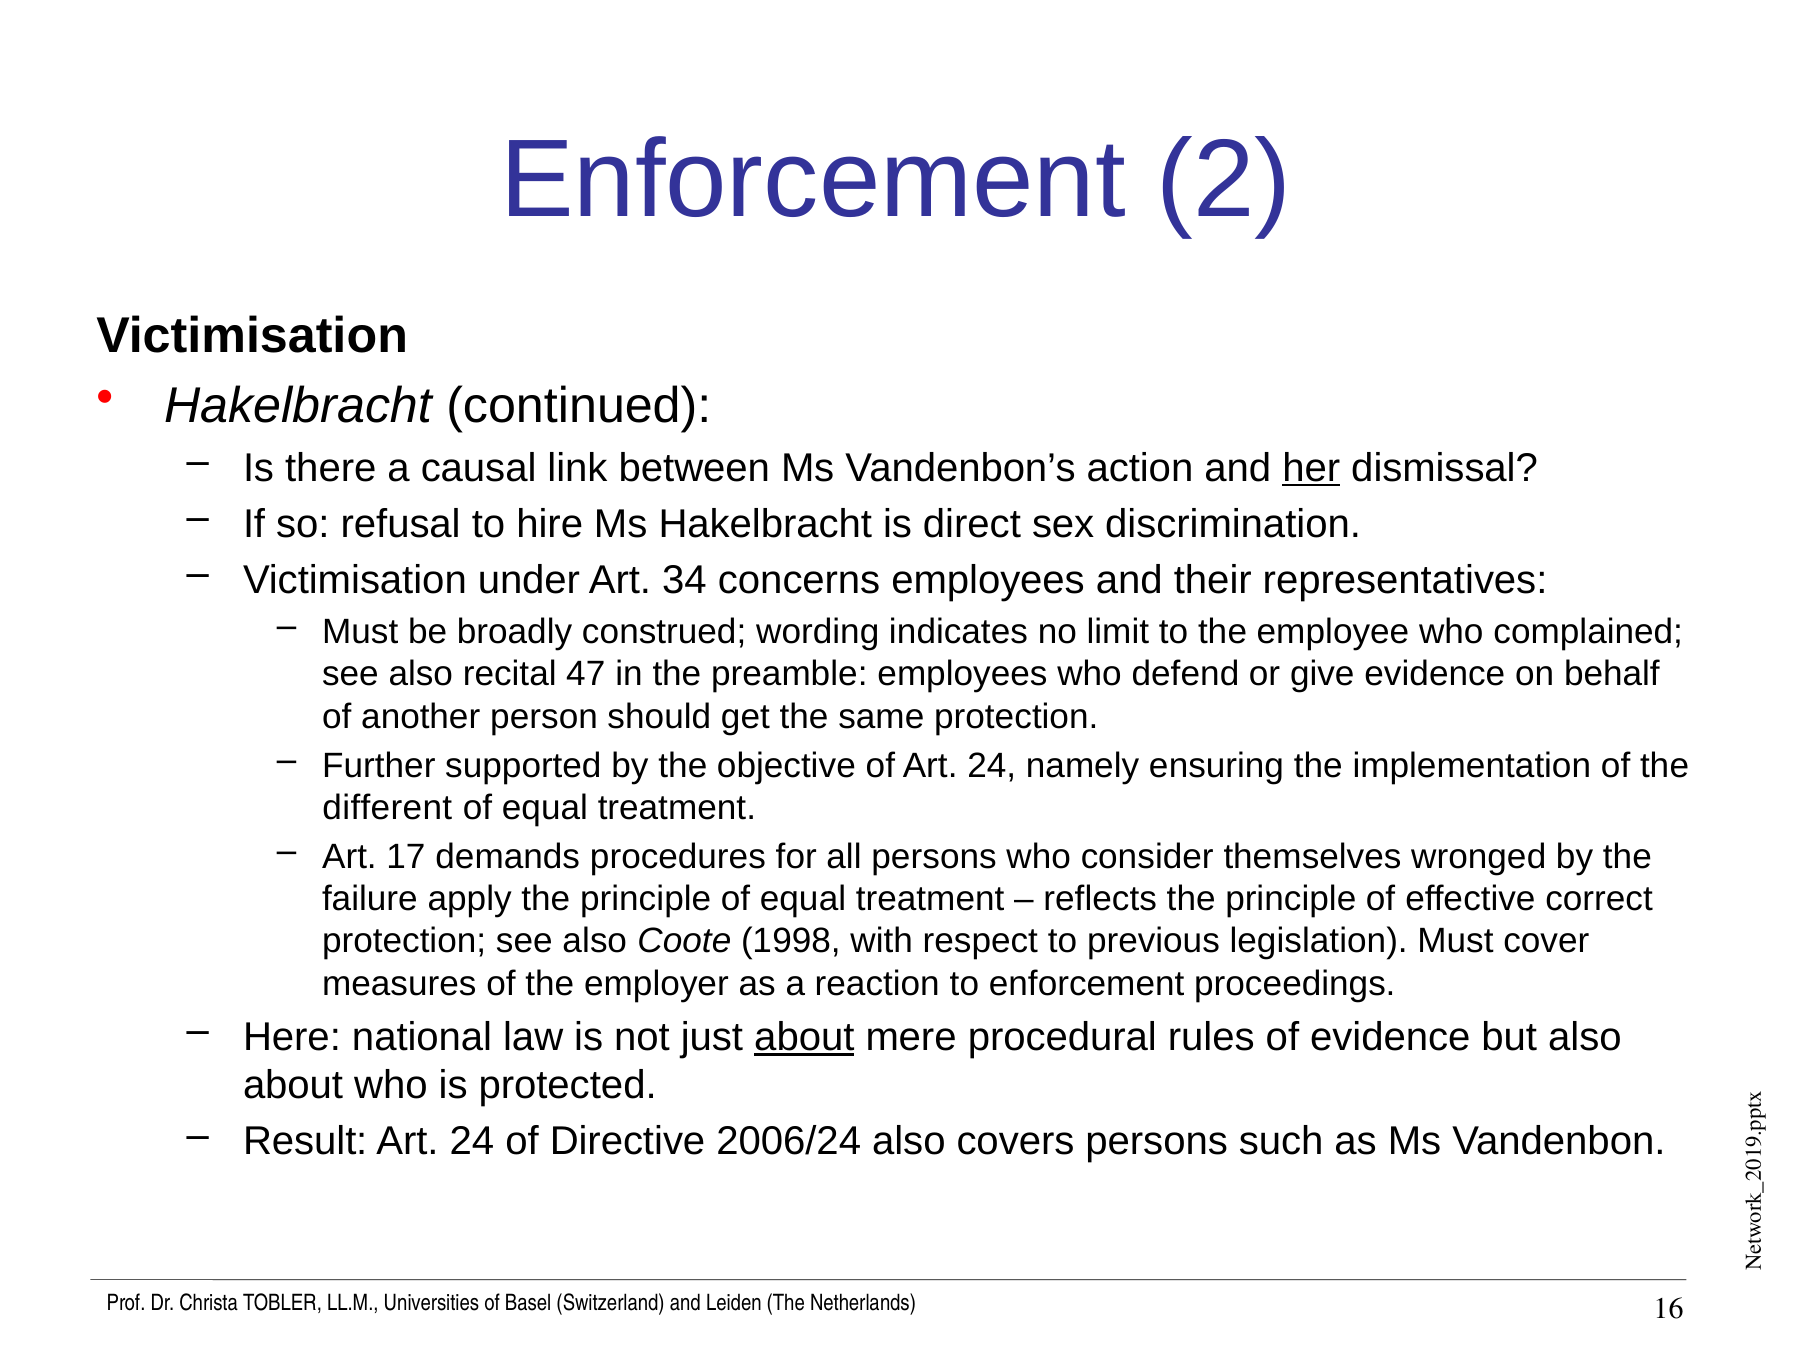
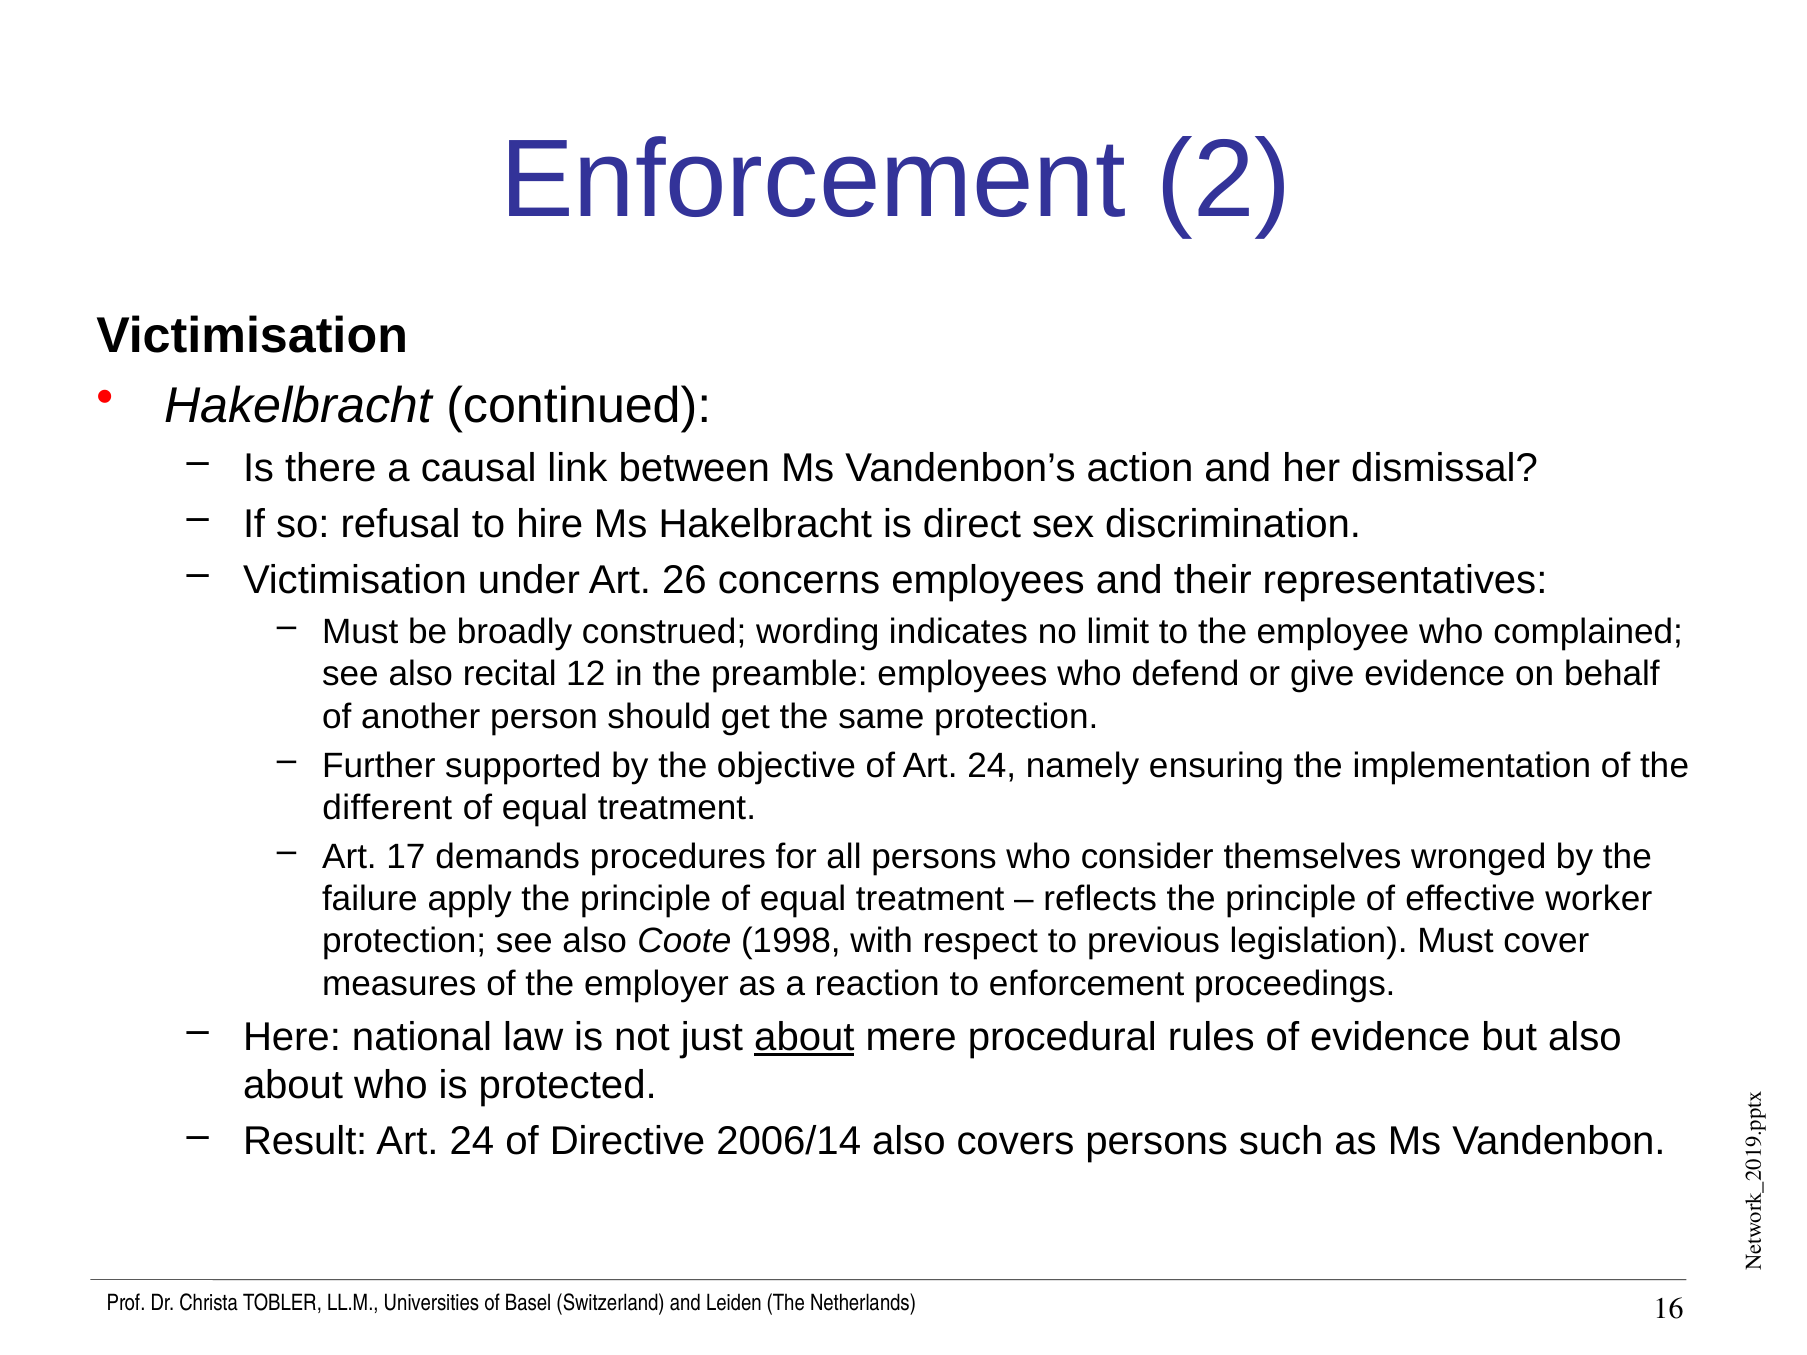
her underline: present -> none
34: 34 -> 26
47: 47 -> 12
correct: correct -> worker
2006/24: 2006/24 -> 2006/14
